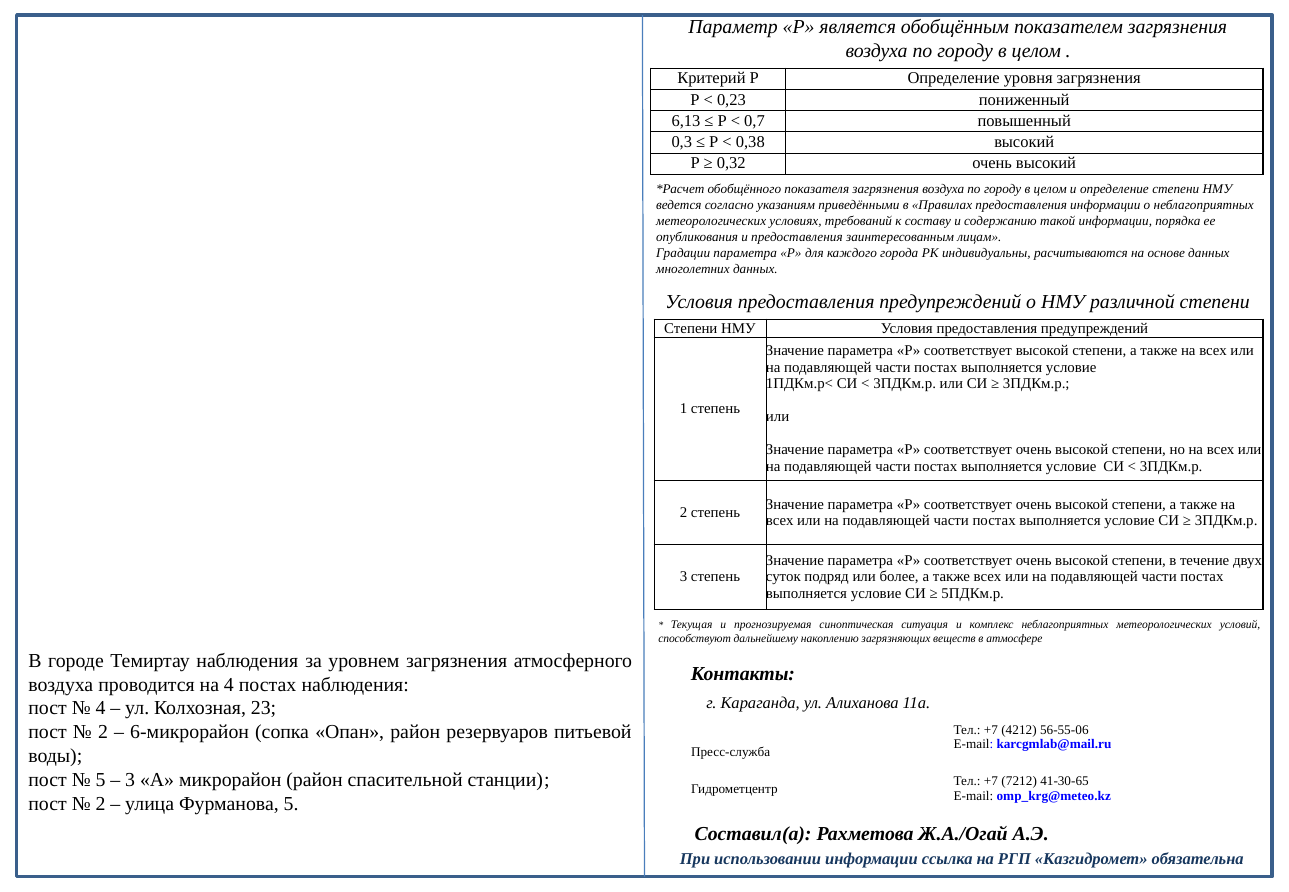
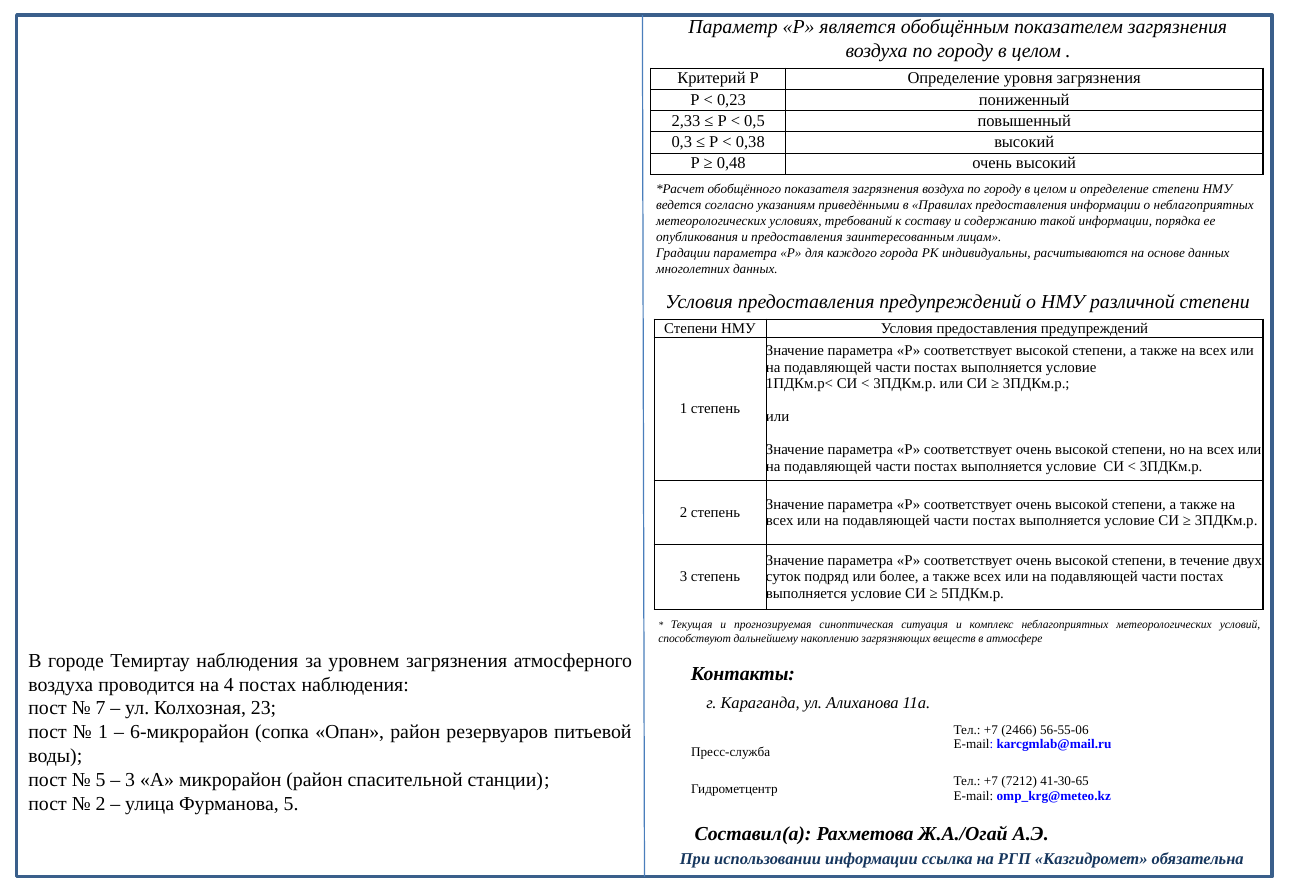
6,13: 6,13 -> 2,33
0,7: 0,7 -> 0,5
0,32: 0,32 -> 0,48
4 at (100, 709): 4 -> 7
2 at (103, 732): 2 -> 1
4212: 4212 -> 2466
